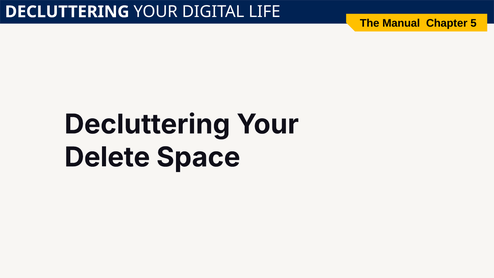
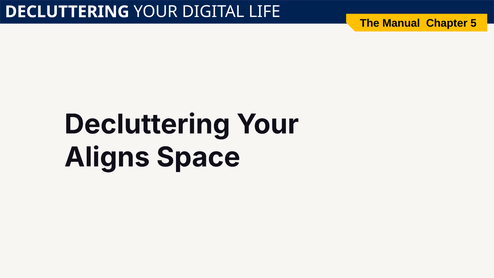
Delete: Delete -> Aligns
